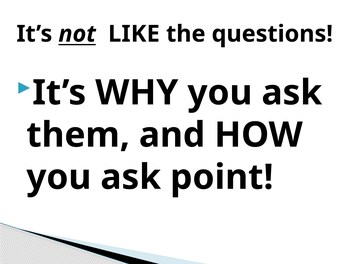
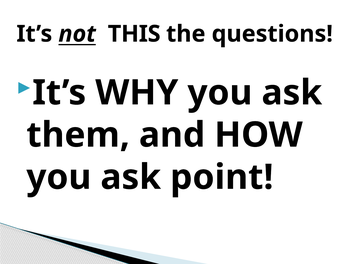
LIKE: LIKE -> THIS
